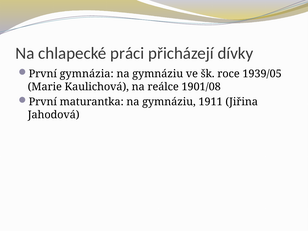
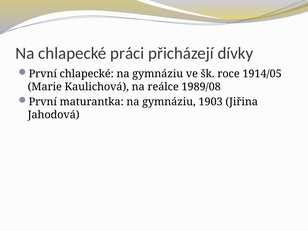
První gymnázia: gymnázia -> chlapecké
1939/05: 1939/05 -> 1914/05
1901/08: 1901/08 -> 1989/08
1911: 1911 -> 1903
